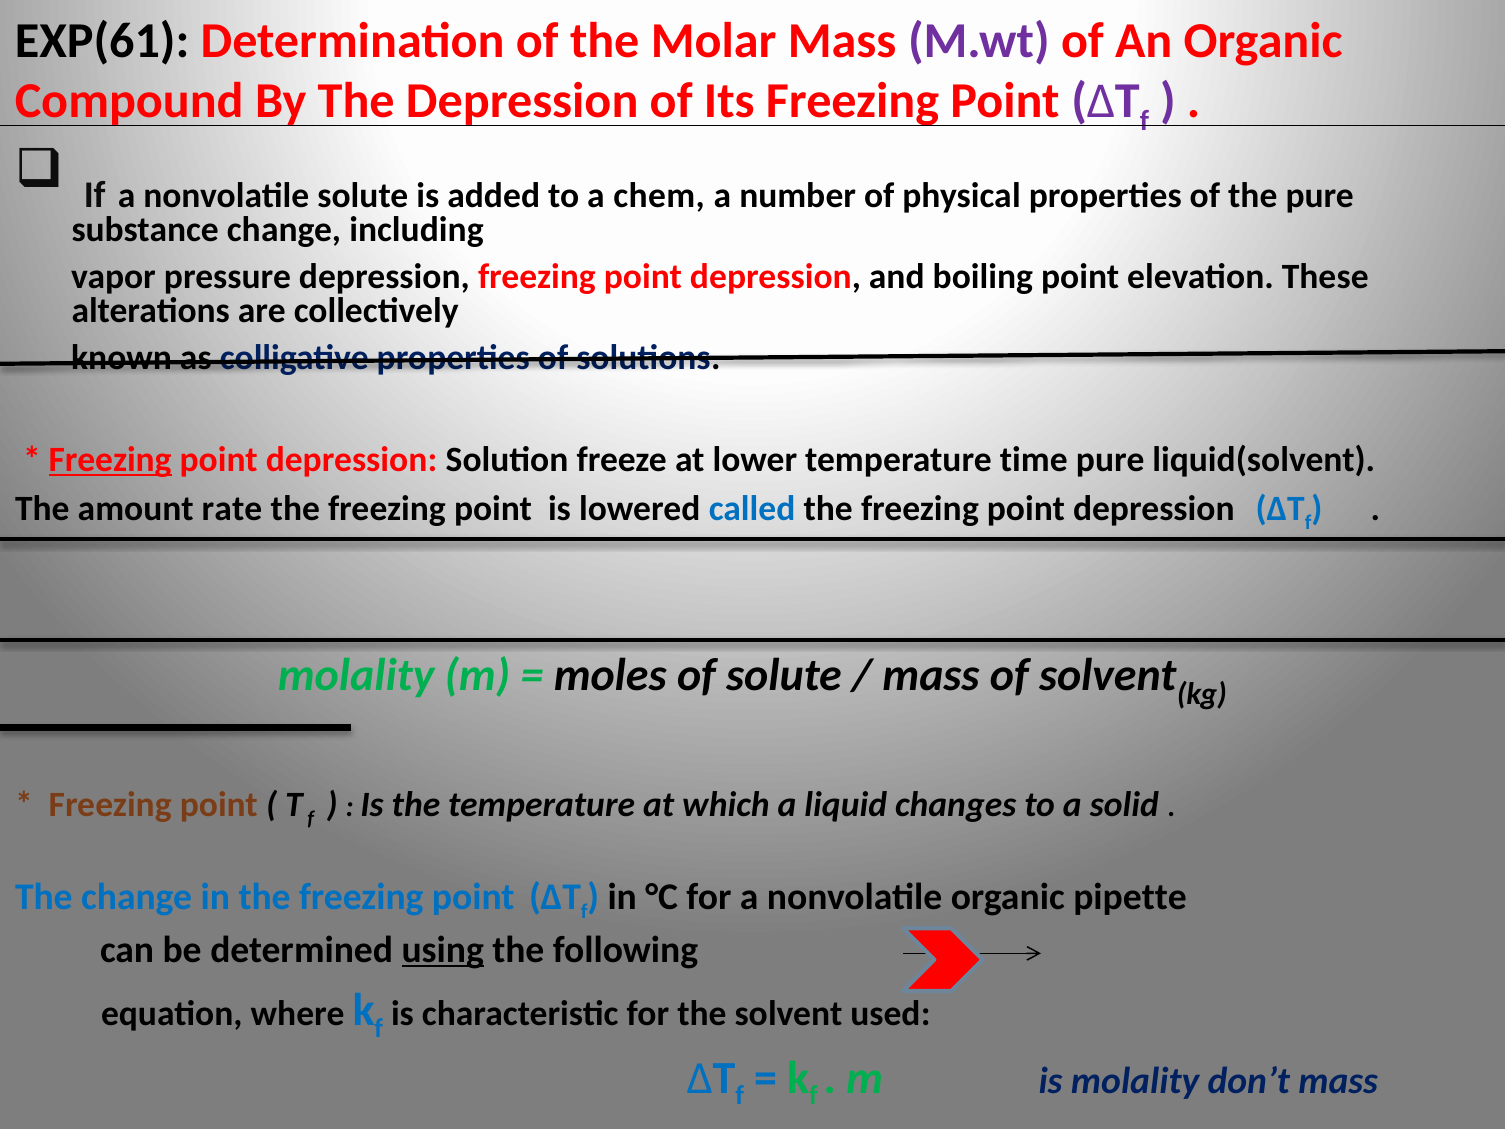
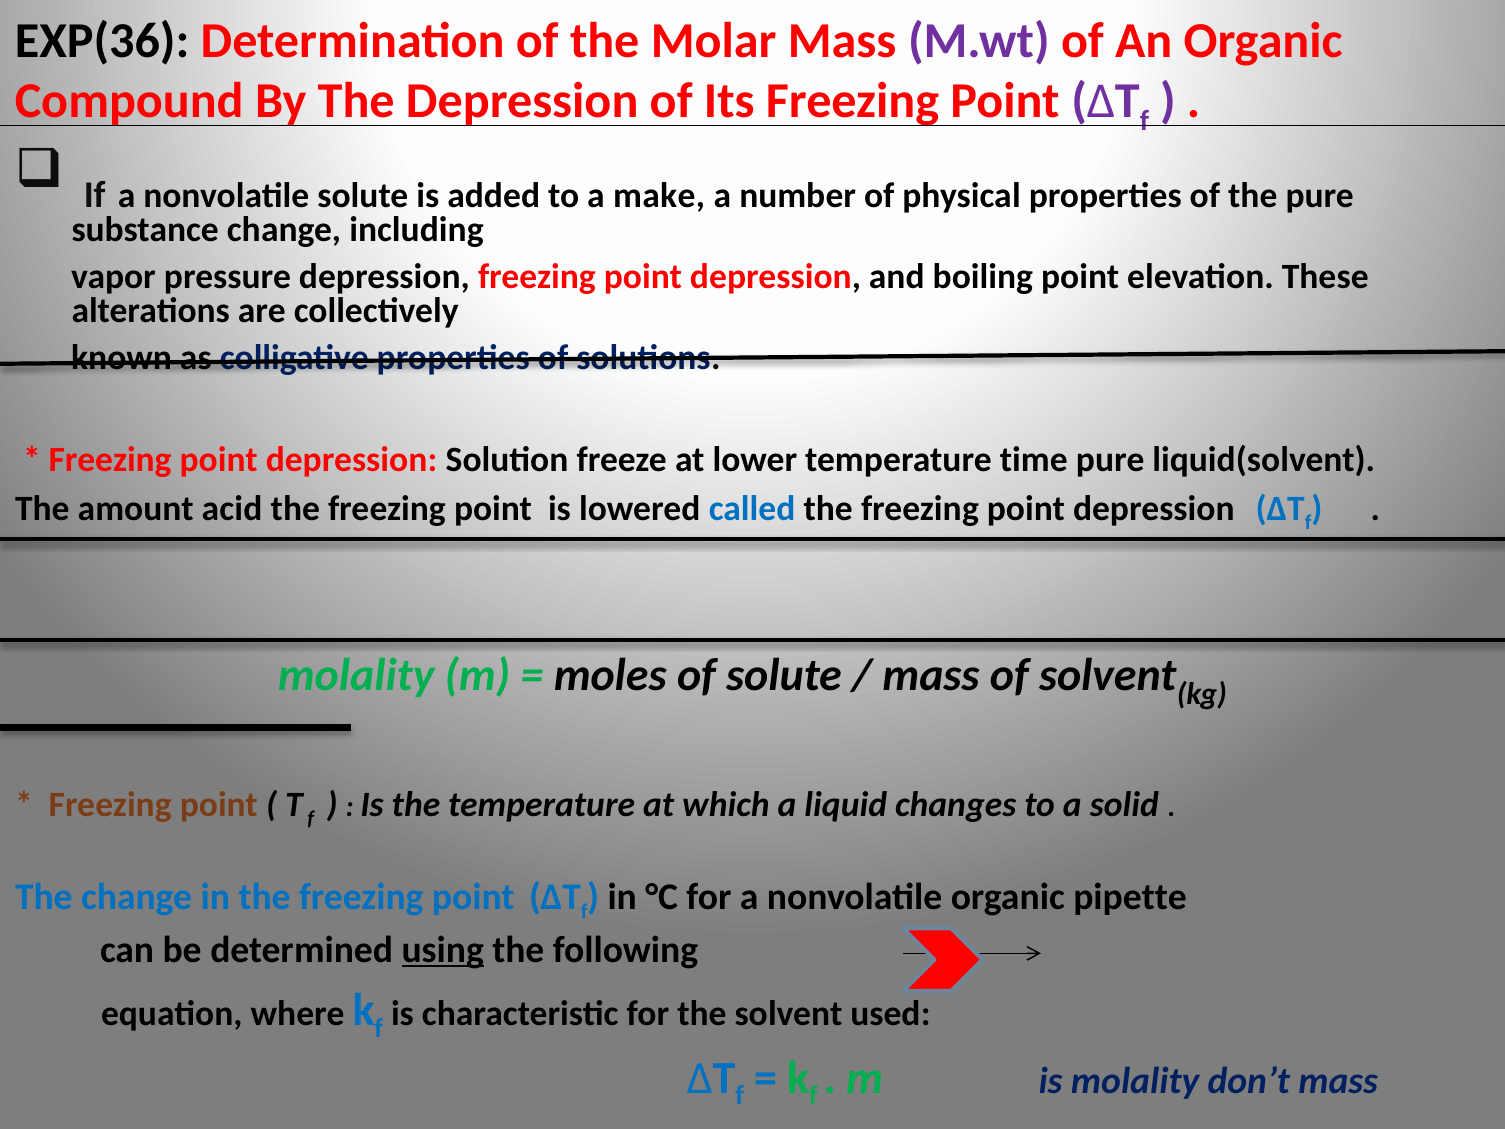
EXP(61: EXP(61 -> EXP(36
chem: chem -> make
Freezing at (110, 460) underline: present -> none
rate: rate -> acid
